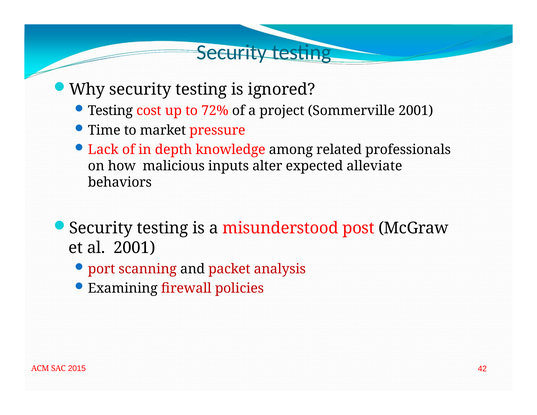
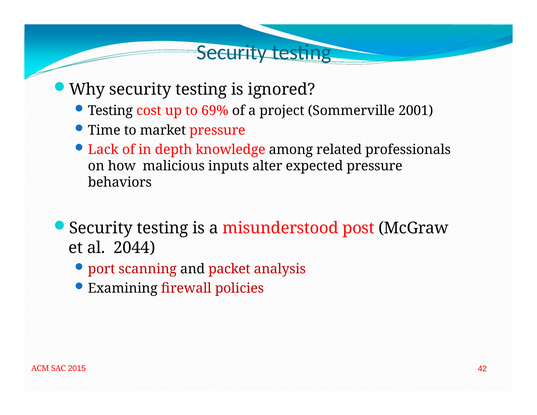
72%: 72% -> 69%
expected alleviate: alleviate -> pressure
al 2001: 2001 -> 2044
